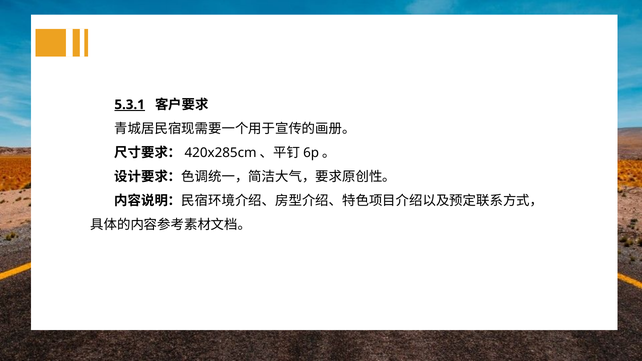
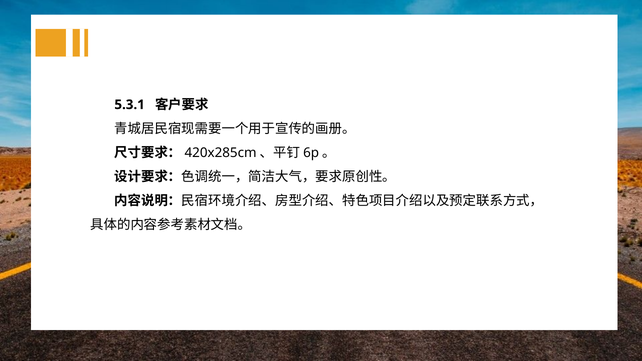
5.3.1 underline: present -> none
